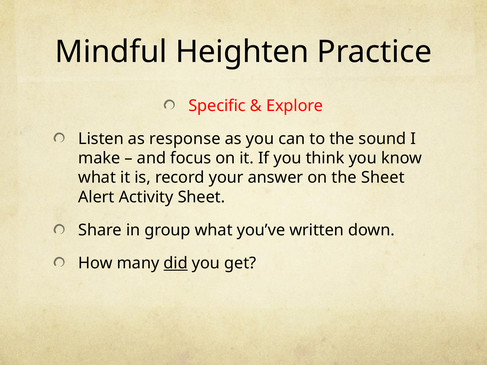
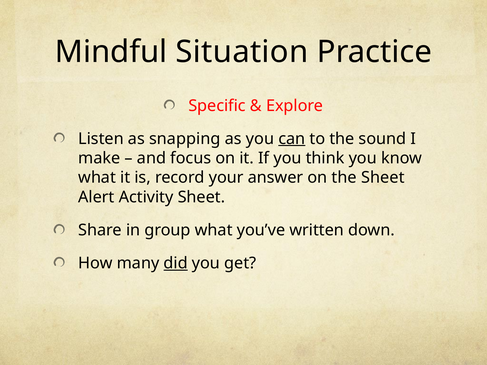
Heighten: Heighten -> Situation
response: response -> snapping
can underline: none -> present
